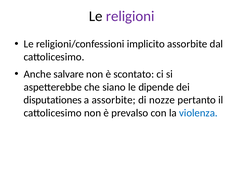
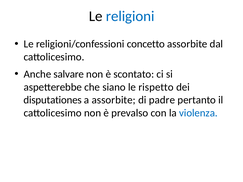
religioni colour: purple -> blue
implicito: implicito -> concetto
dipende: dipende -> rispetto
nozze: nozze -> padre
